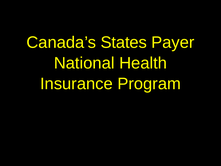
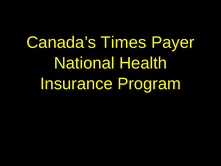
States: States -> Times
